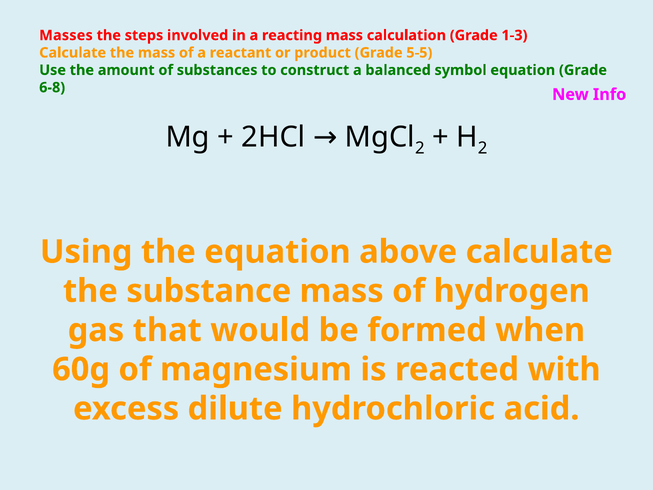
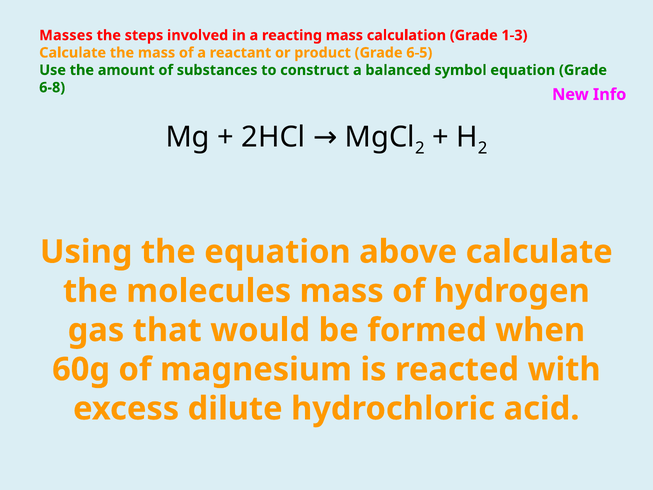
5-5: 5-5 -> 6-5
substance: substance -> molecules
